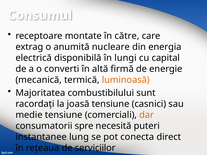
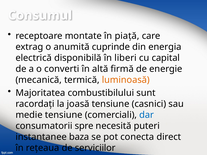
către: către -> piaţă
nucleare: nucleare -> cuprinde
lungi: lungi -> liberi
dar colour: orange -> blue
lung: lung -> baza
